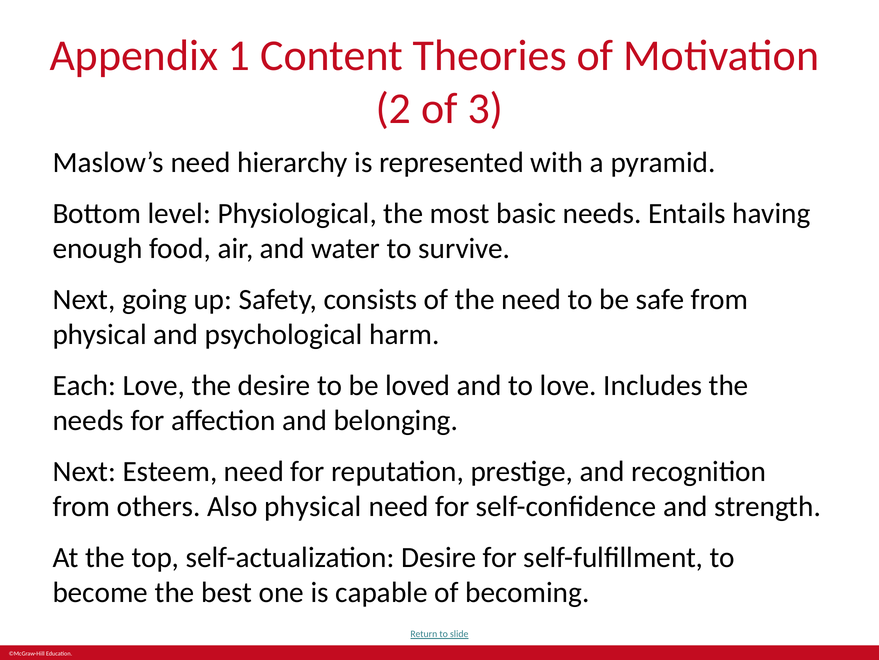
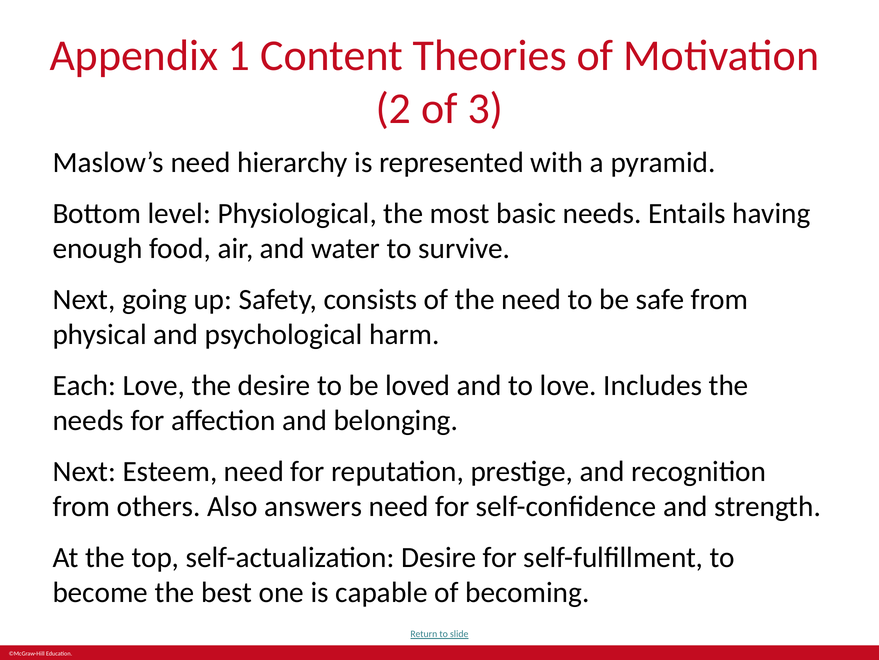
Also physical: physical -> answers
